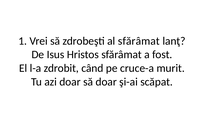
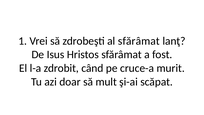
să doar: doar -> mult
